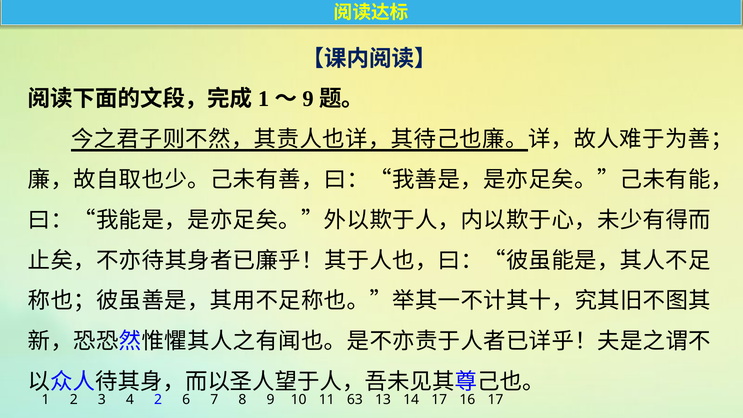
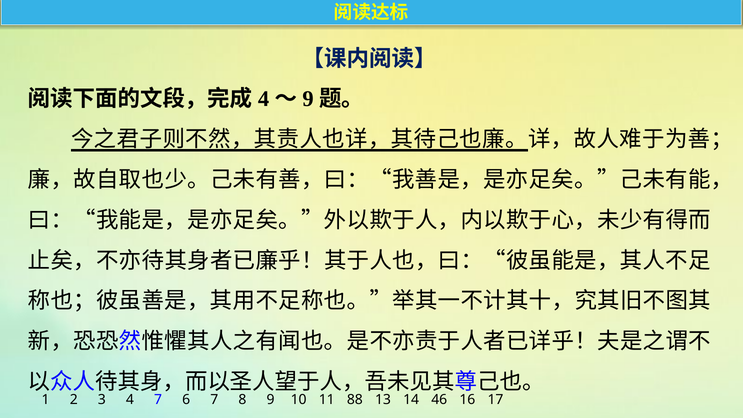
1 at (264, 99): 1 -> 4
4 2: 2 -> 7
63: 63 -> 88
14 17: 17 -> 46
